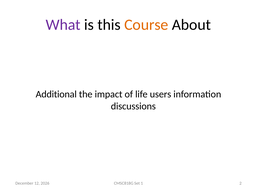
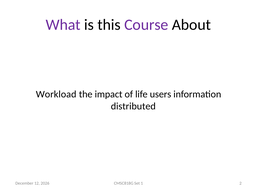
Course colour: orange -> purple
Additional: Additional -> Workload
discussions: discussions -> distributed
